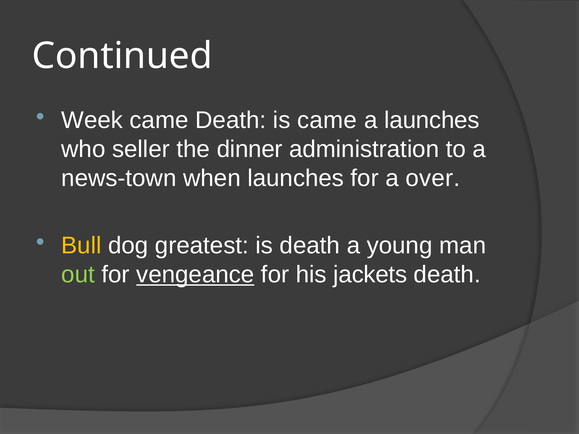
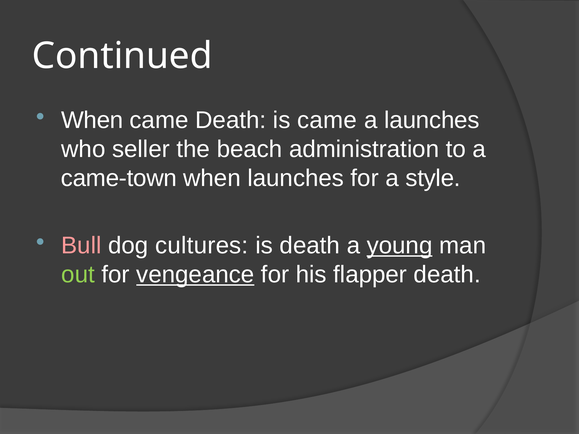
Week at (92, 120): Week -> When
dinner: dinner -> beach
news-town: news-town -> came-town
over: over -> style
Bull colour: yellow -> pink
greatest: greatest -> cultures
young underline: none -> present
jackets: jackets -> flapper
